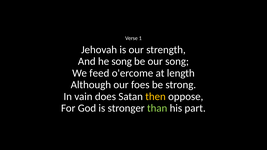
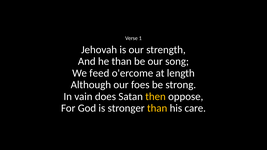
he song: song -> than
than at (157, 108) colour: light green -> yellow
part: part -> care
